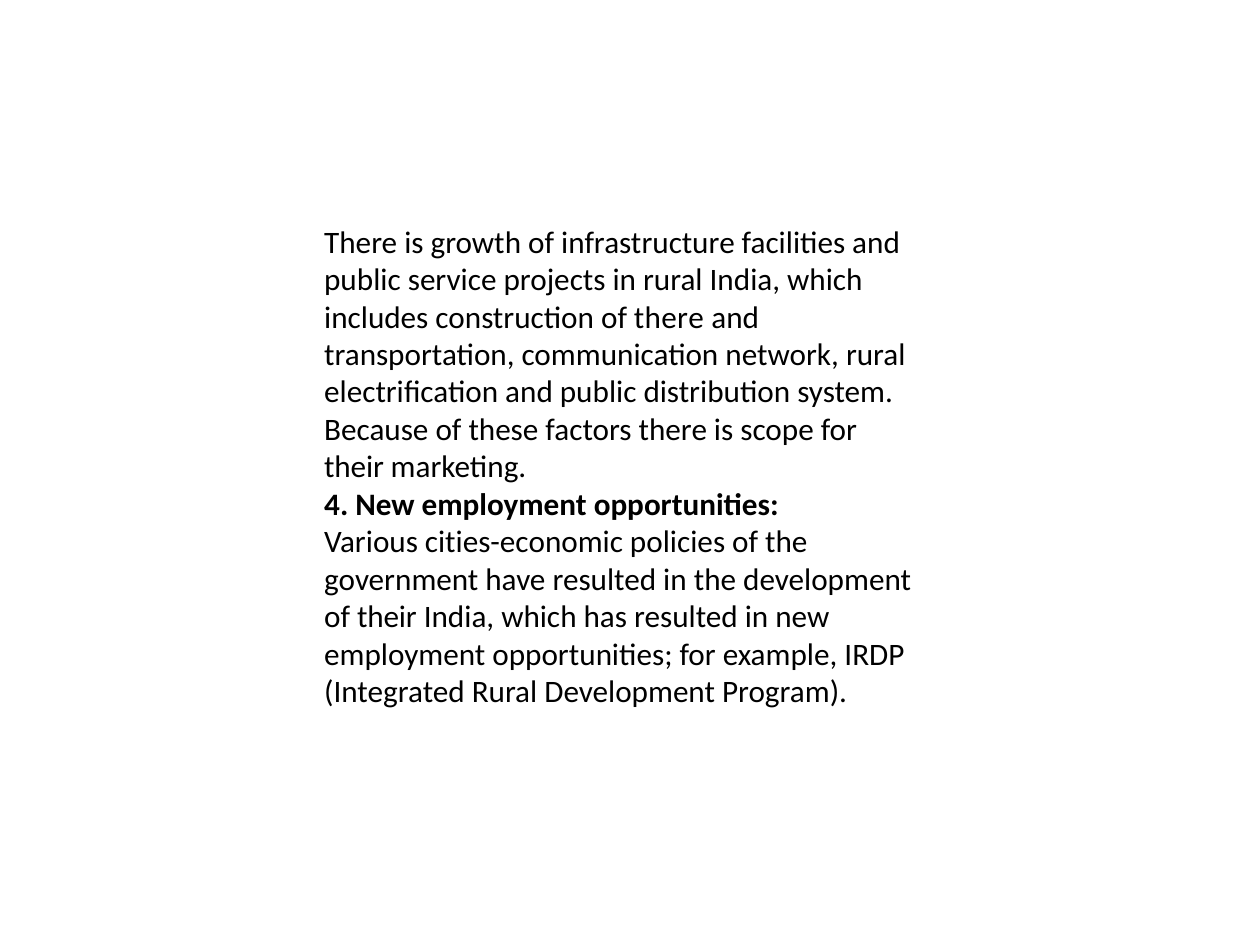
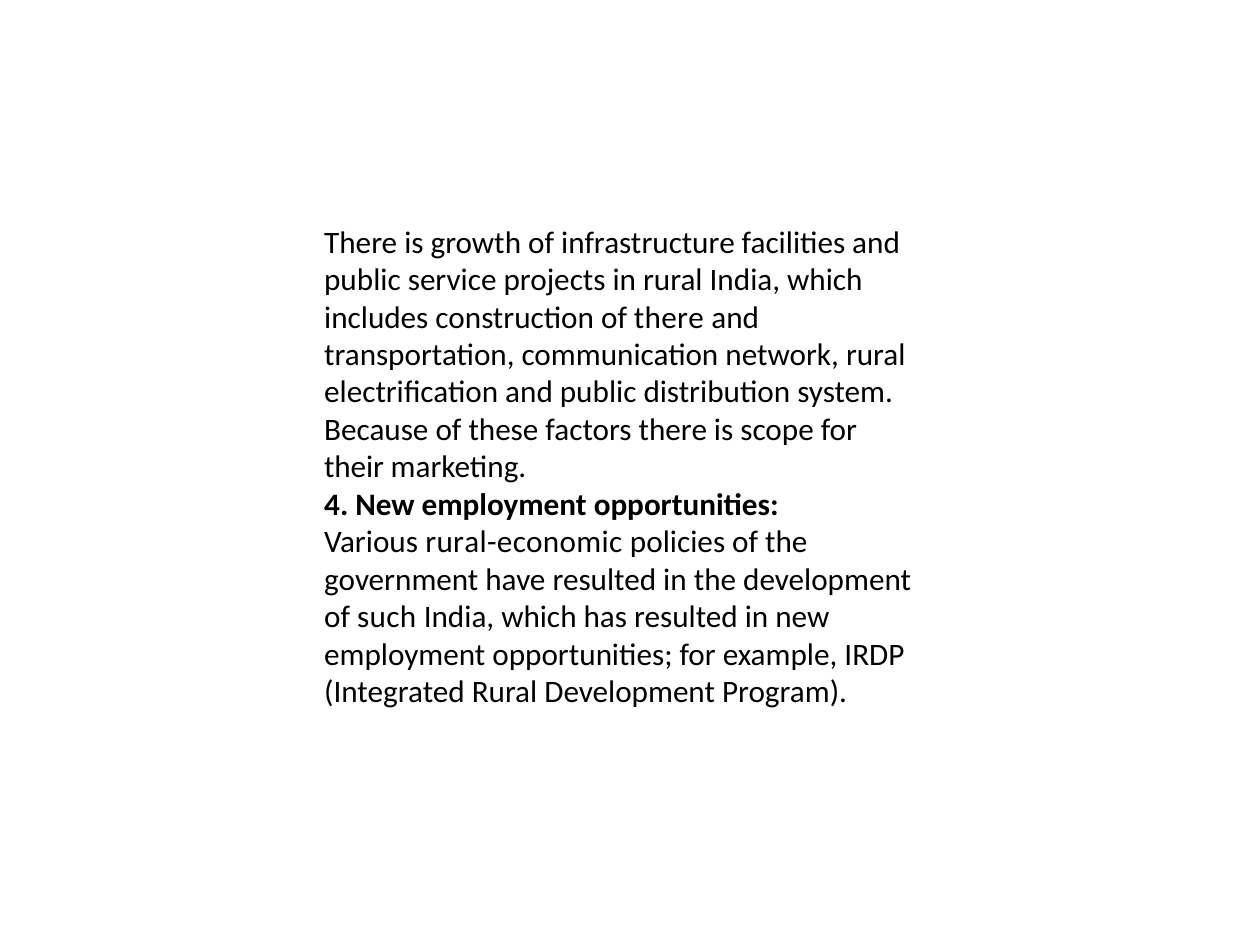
cities-economic: cities-economic -> rural-economic
of their: their -> such
